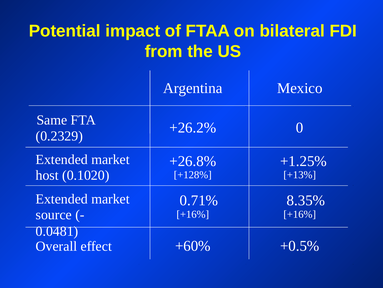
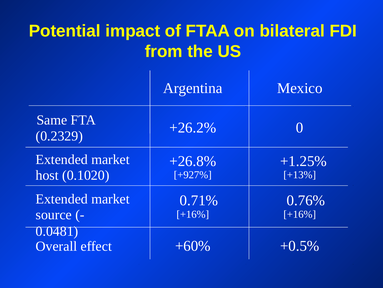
+128%: +128% -> +927%
8.35%: 8.35% -> 0.76%
